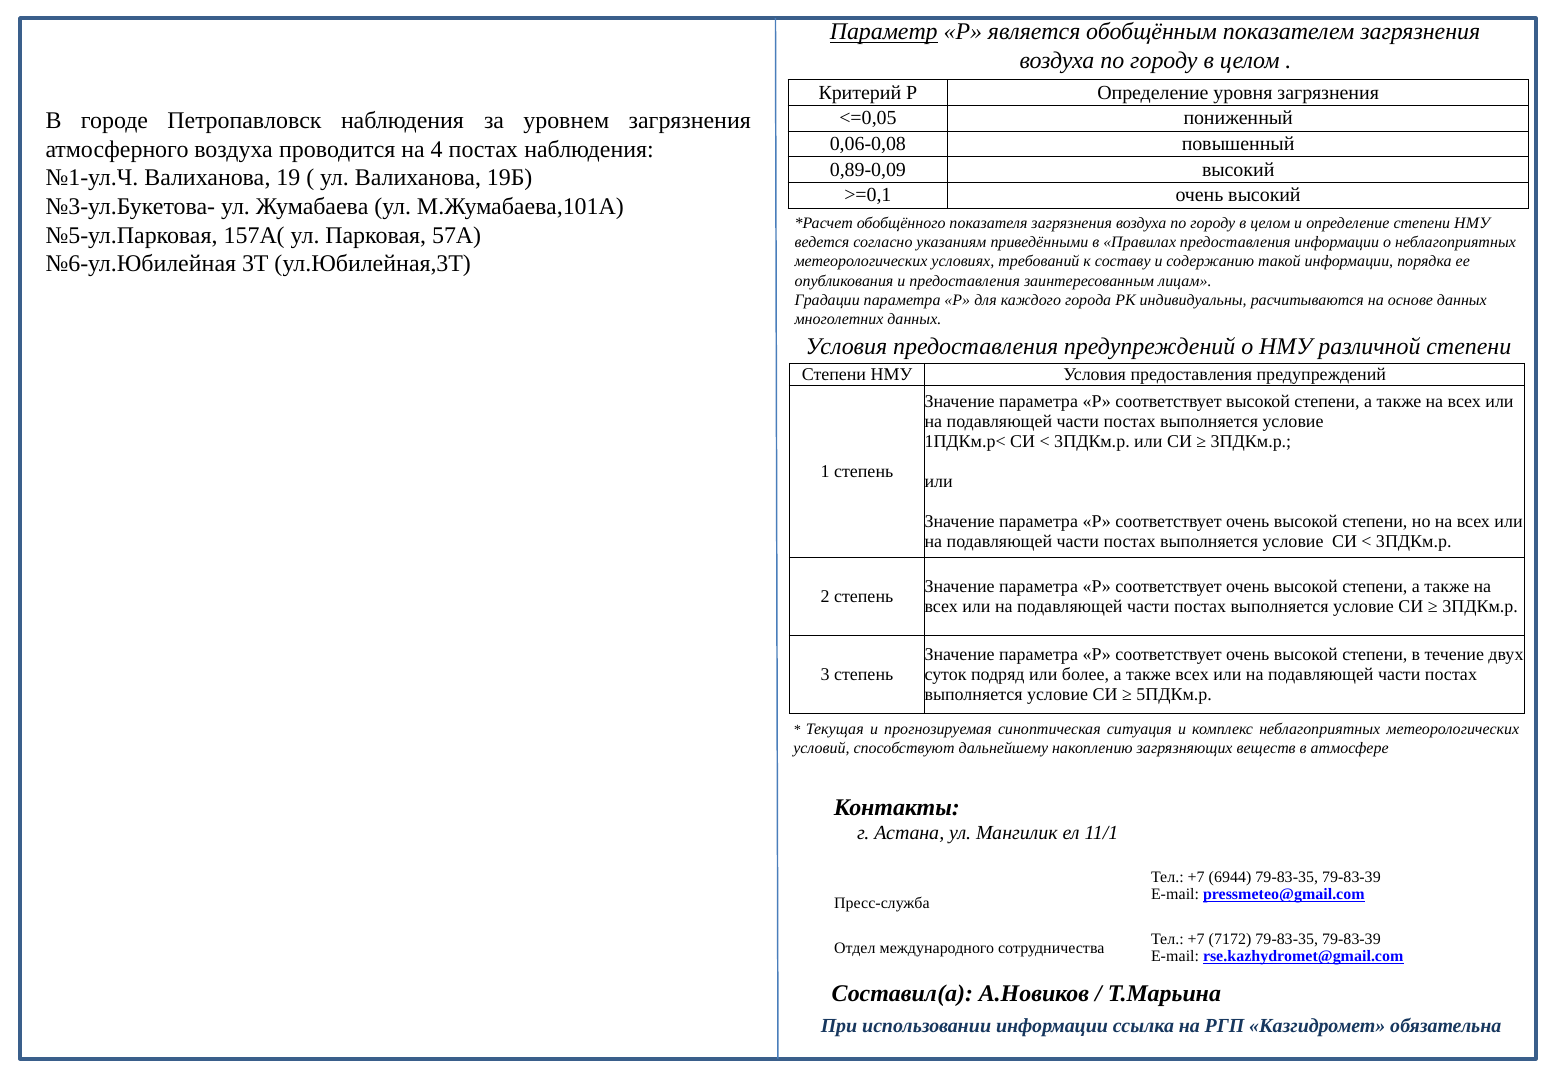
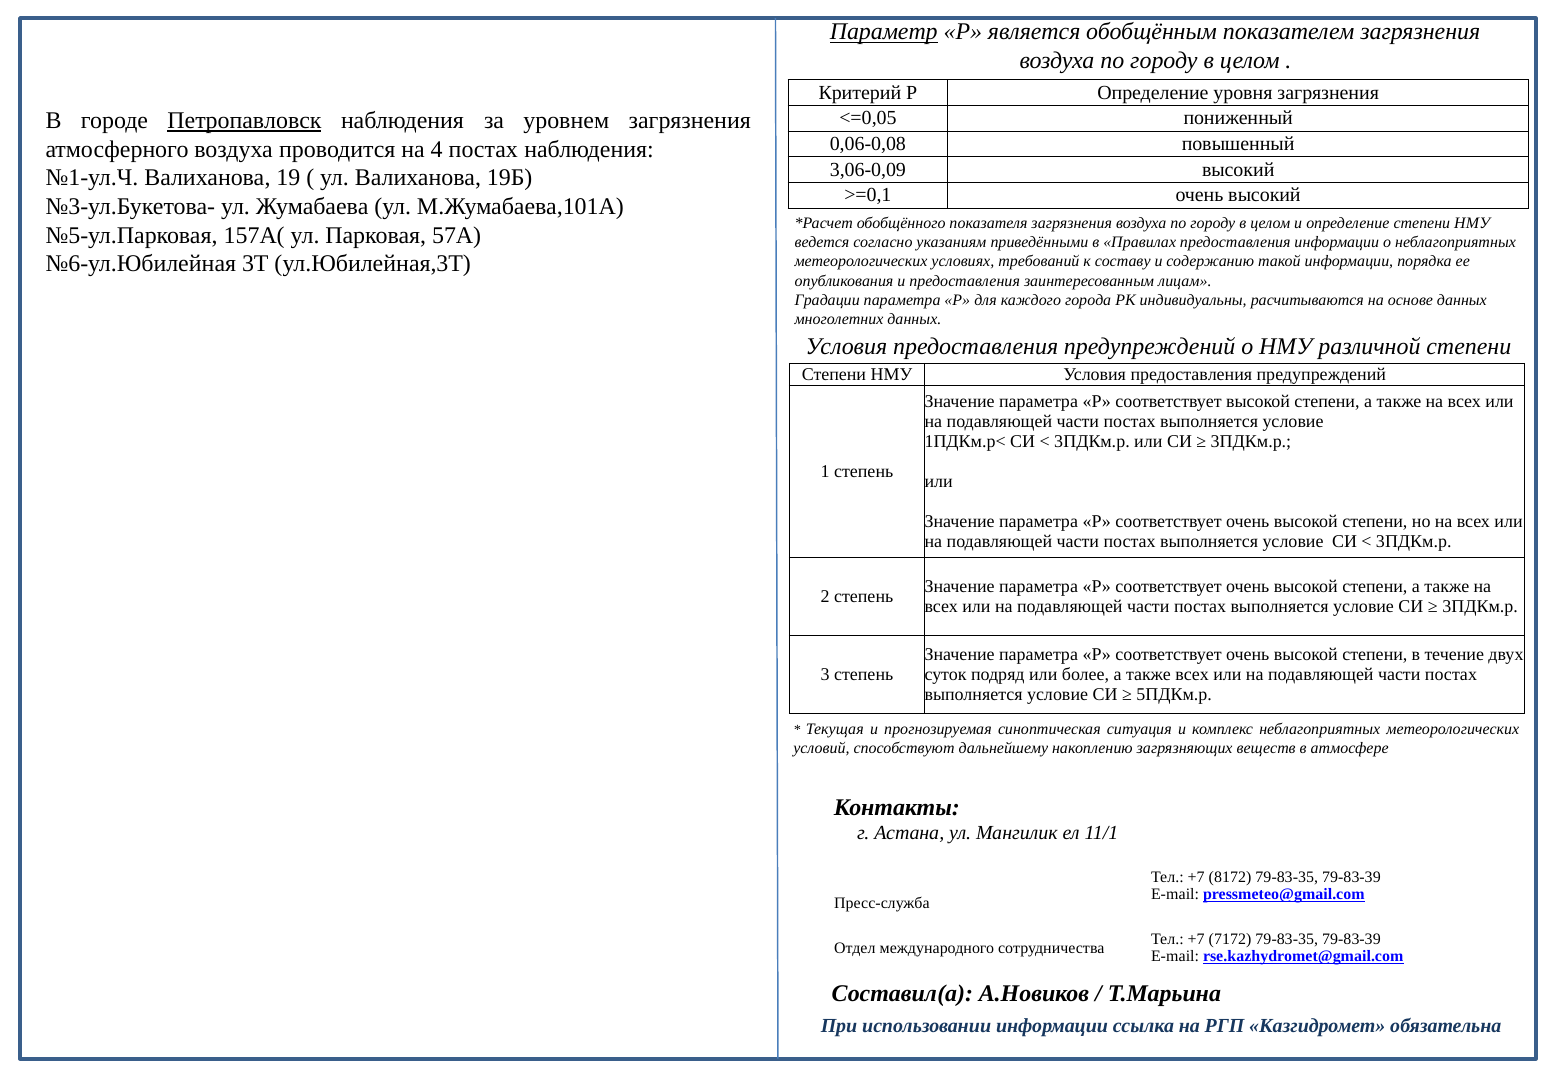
Петропавловск underline: none -> present
0,89-0,09: 0,89-0,09 -> 3,06-0,09
6944: 6944 -> 8172
